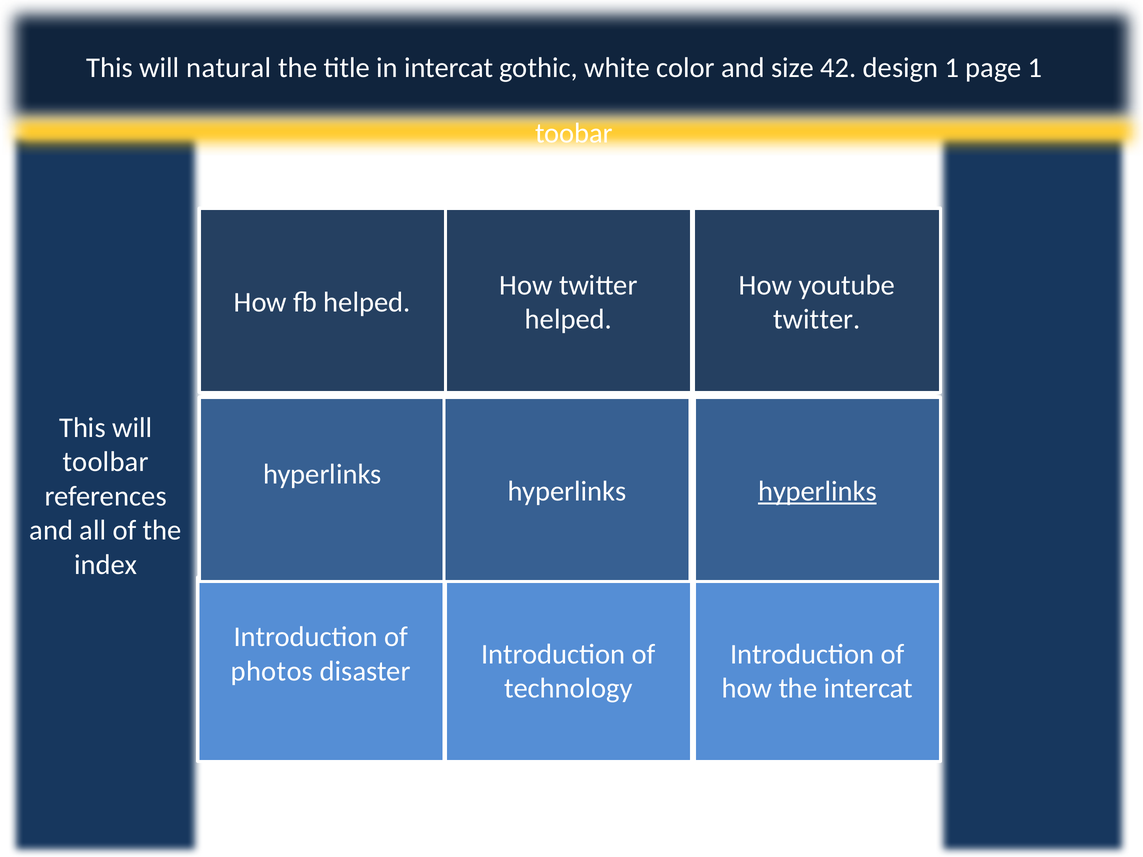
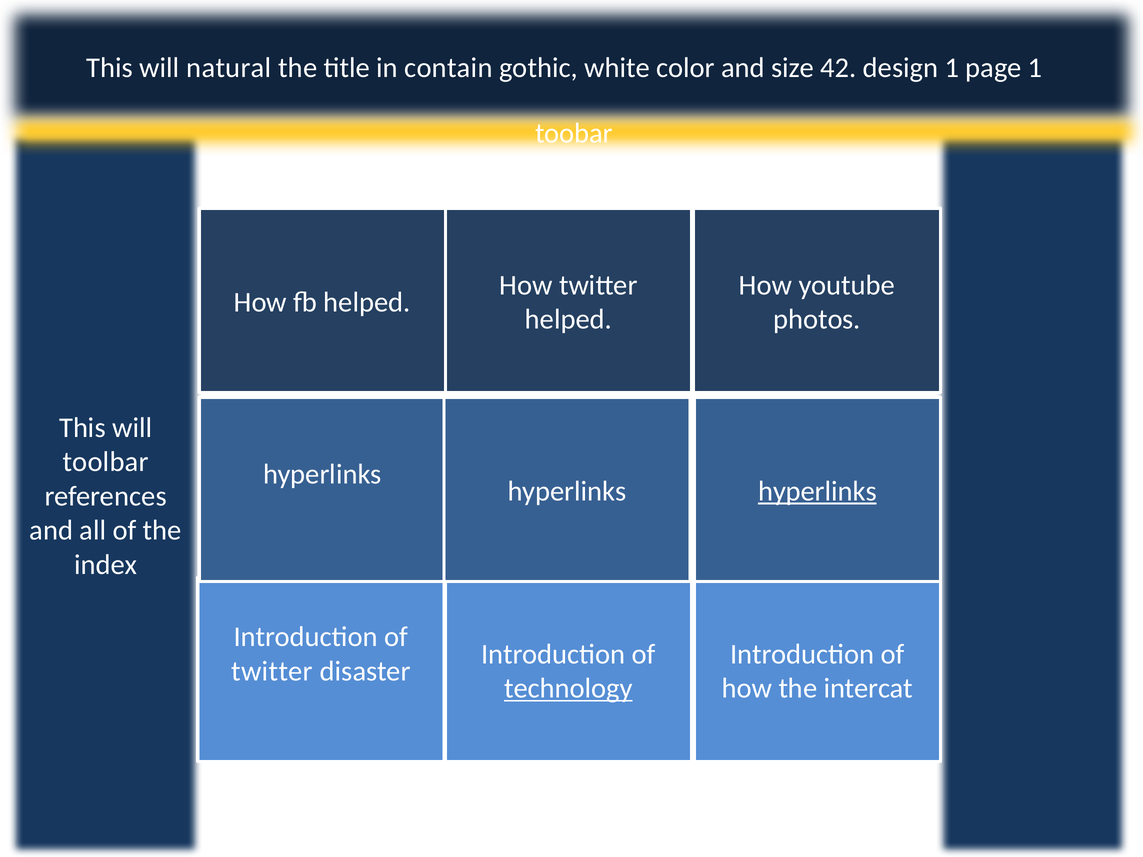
in intercat: intercat -> contain
twitter at (817, 320): twitter -> photos
photos at (272, 671): photos -> twitter
technology underline: none -> present
